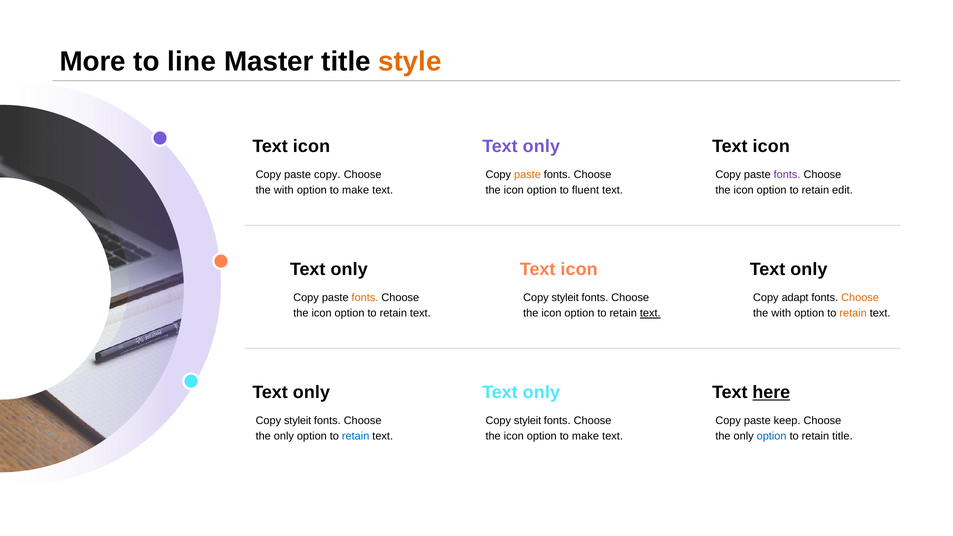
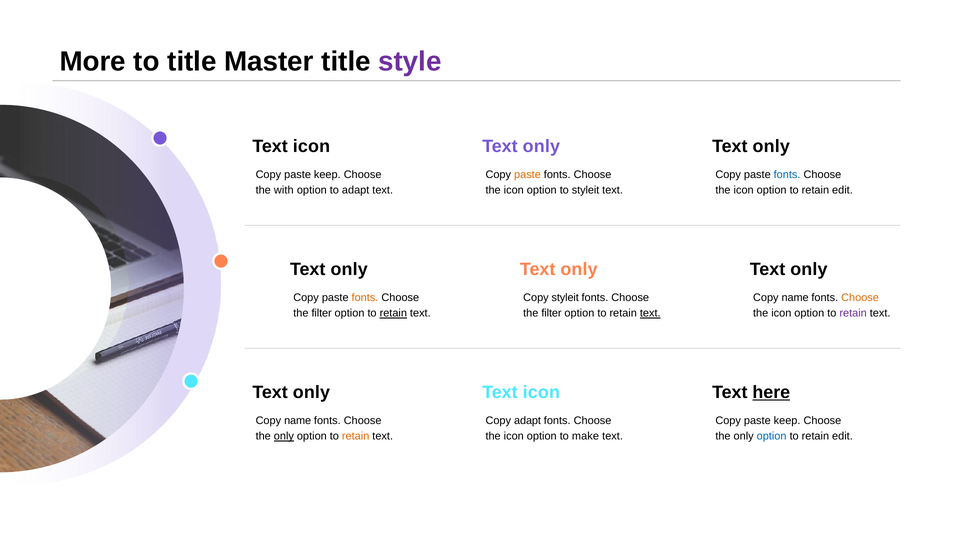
to line: line -> title
style colour: orange -> purple
icon at (771, 146): icon -> only
copy at (327, 175): copy -> keep
fonts at (787, 175) colour: purple -> blue
make at (356, 190): make -> adapt
to fluent: fluent -> styleit
icon at (579, 269): icon -> only
adapt at (795, 298): adapt -> name
icon at (322, 313): icon -> filter
retain at (393, 313) underline: none -> present
icon at (551, 313): icon -> filter
with at (781, 313): with -> icon
retain at (853, 313) colour: orange -> purple
only at (541, 392): only -> icon
styleit at (298, 421): styleit -> name
styleit at (528, 421): styleit -> adapt
only at (284, 436) underline: none -> present
retain at (356, 436) colour: blue -> orange
title at (842, 436): title -> edit
